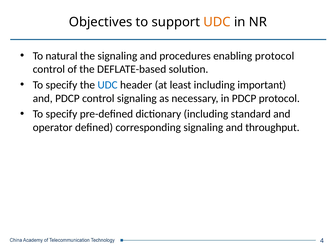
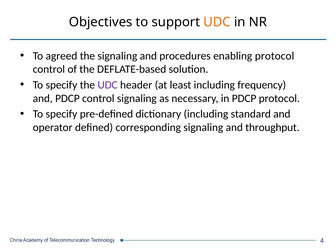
natural: natural -> agreed
UDC at (108, 85) colour: blue -> purple
important: important -> frequency
